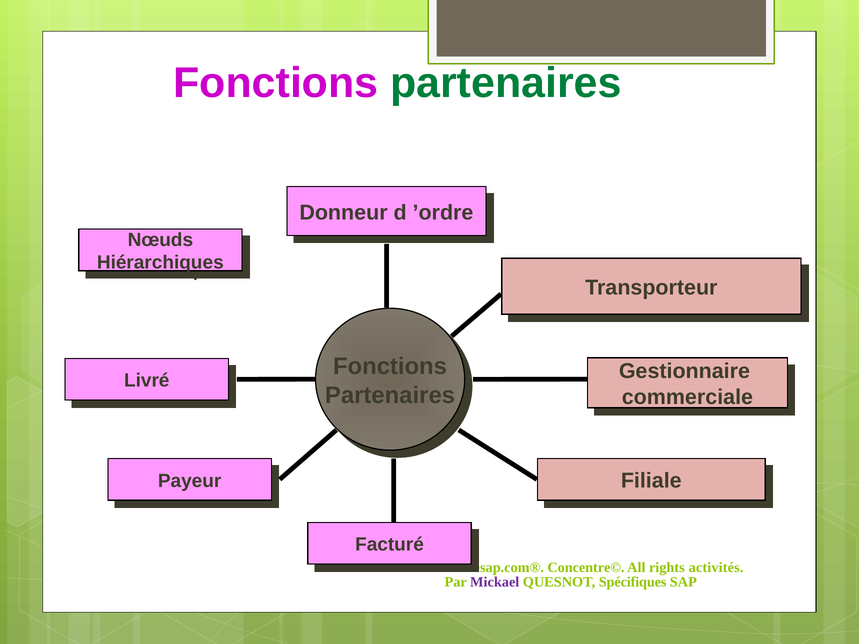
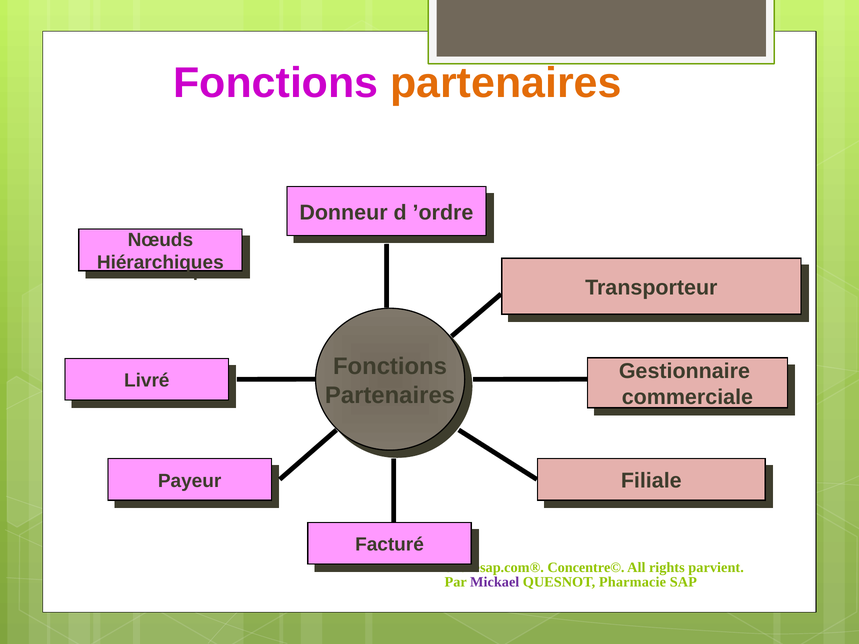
partenaires at (506, 83) colour: green -> orange
activités: activités -> parvient
Spécifiques: Spécifiques -> Pharmacie
